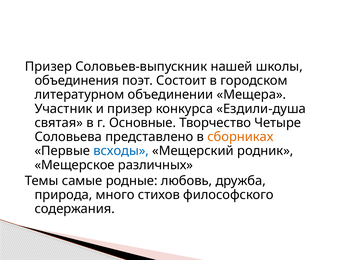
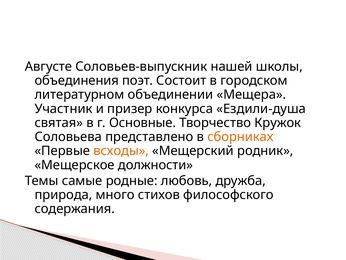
Призер at (48, 66): Призер -> Августе
Четыре: Четыре -> Кружок
всходы colour: blue -> orange
различных: различных -> должности
